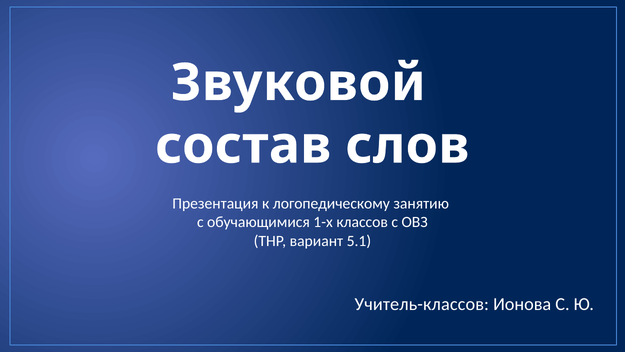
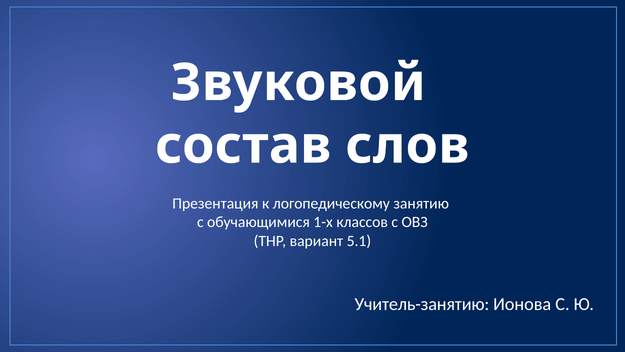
Учитель-классов: Учитель-классов -> Учитель-занятию
